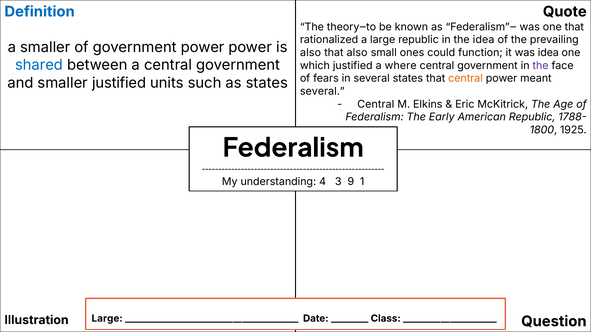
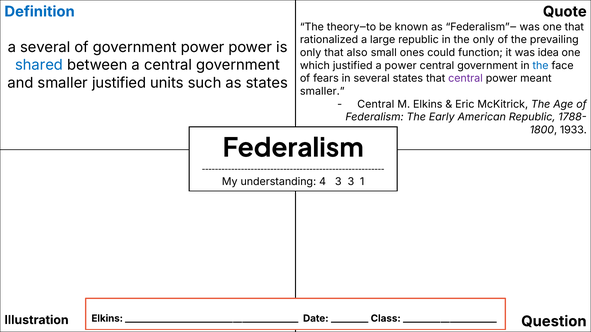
the idea: idea -> only
a smaller: smaller -> several
also at (311, 53): also -> only
a where: where -> power
the at (541, 66) colour: purple -> blue
central at (465, 79) colour: orange -> purple
several at (322, 91): several -> smaller
1925: 1925 -> 1933
3 9: 9 -> 3
Large at (107, 319): Large -> Elkins
